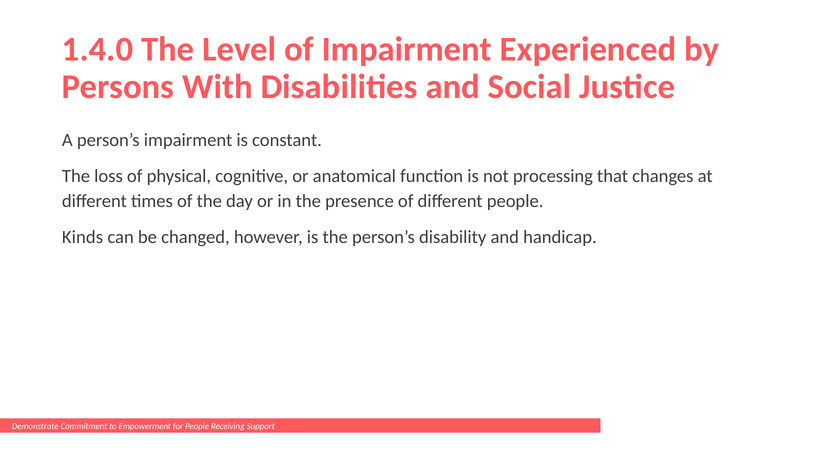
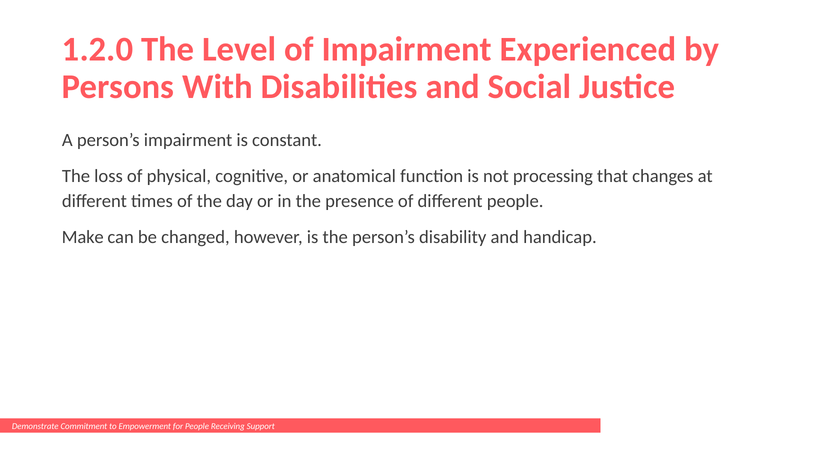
1.4.0: 1.4.0 -> 1.2.0
Kinds: Kinds -> Make
